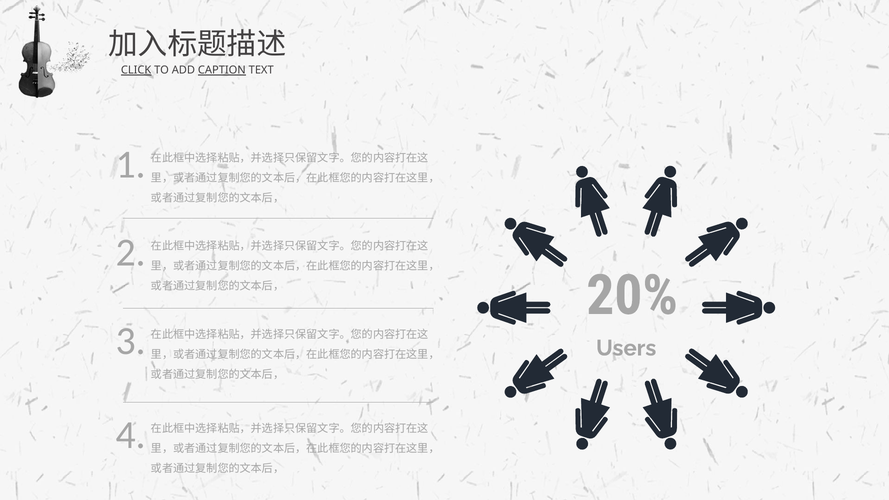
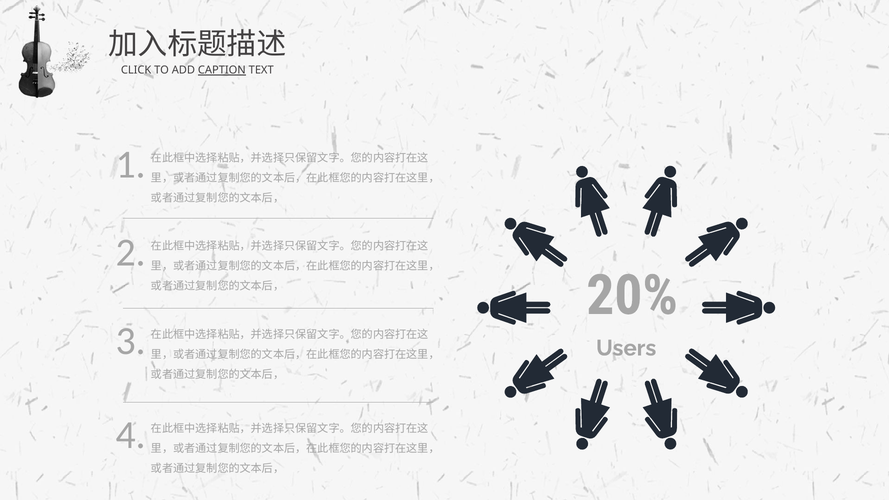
CLICK underline: present -> none
